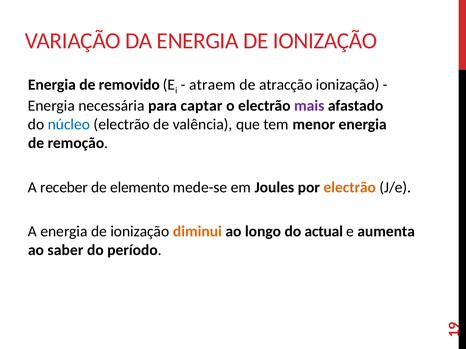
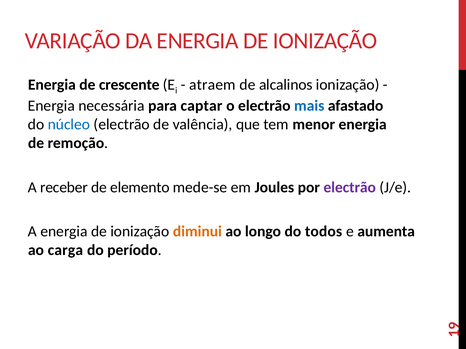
removido: removido -> crescente
atracção: atracção -> alcalinos
mais colour: purple -> blue
electrão at (350, 187) colour: orange -> purple
actual: actual -> todos
saber: saber -> carga
